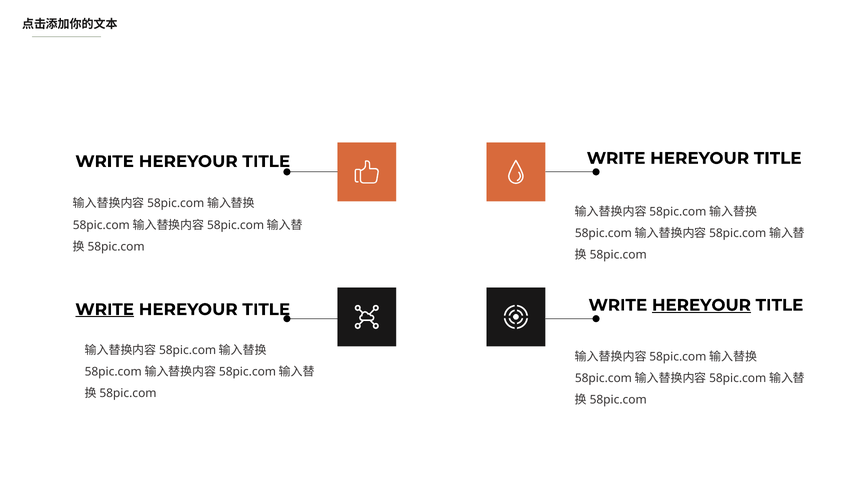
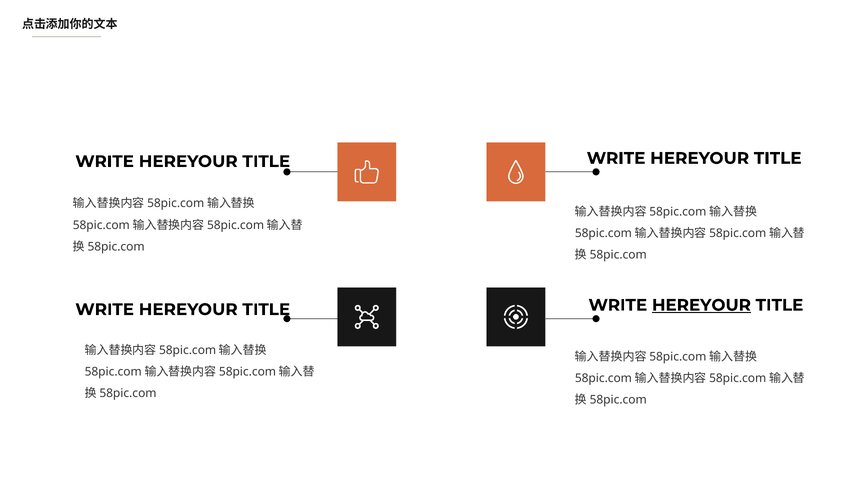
WRITE at (105, 310) underline: present -> none
